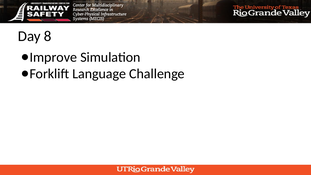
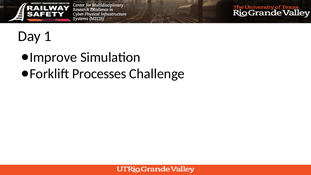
8: 8 -> 1
Language: Language -> Processes
